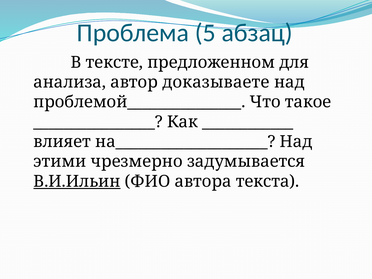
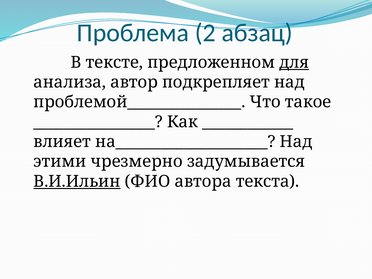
5: 5 -> 2
для underline: none -> present
доказываете: доказываете -> подкрепляет
